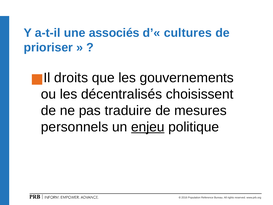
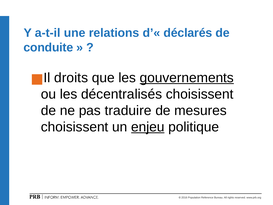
associés: associés -> relations
cultures: cultures -> déclarés
prioriser: prioriser -> conduite
gouvernements underline: none -> present
personnels at (75, 127): personnels -> choisissent
